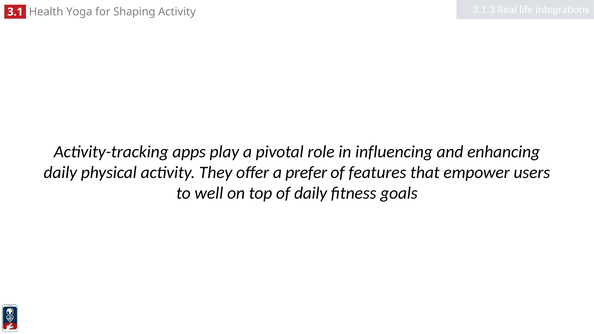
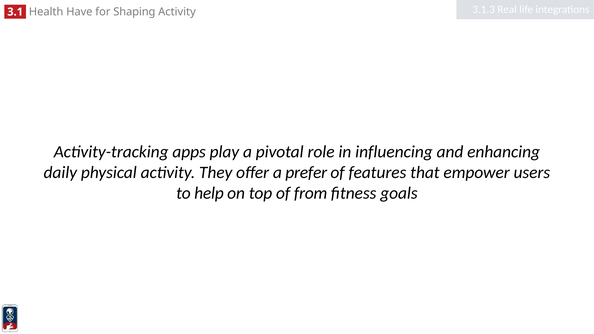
Yoga: Yoga -> Have
well: well -> help
of daily: daily -> from
